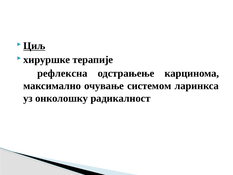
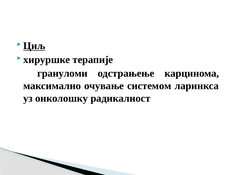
рефлексна: рефлексна -> грануломи
